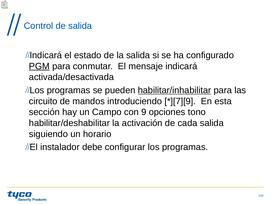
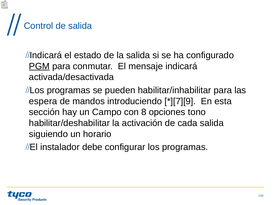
habilitar/inhabilitar underline: present -> none
circuito: circuito -> espera
9: 9 -> 8
